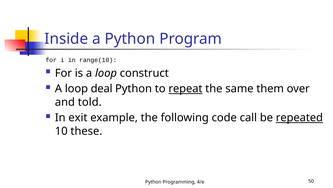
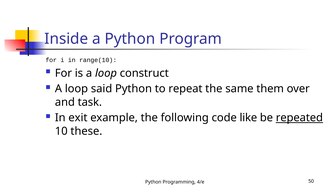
deal: deal -> said
repeat underline: present -> none
told: told -> task
call: call -> like
